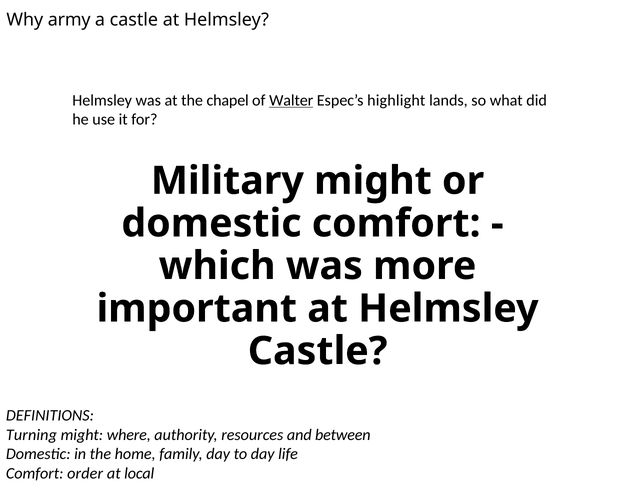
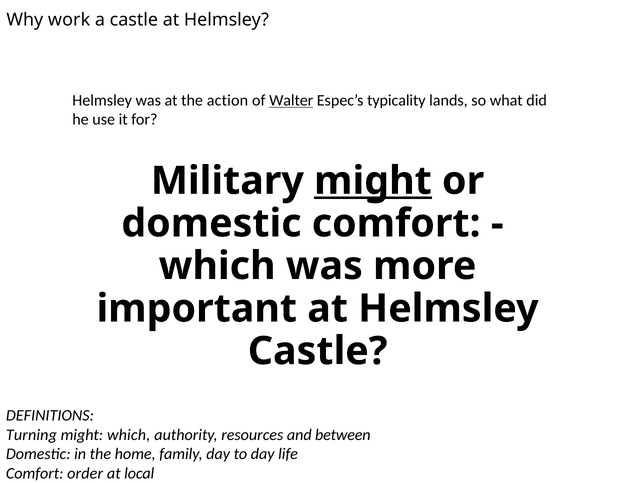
army: army -> work
chapel: chapel -> action
highlight: highlight -> typicality
might at (373, 181) underline: none -> present
might where: where -> which
